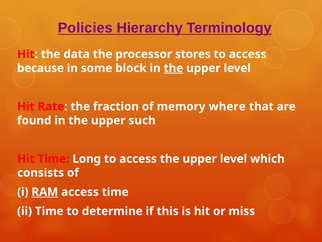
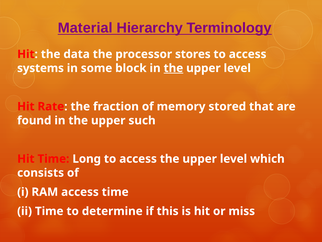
Policies: Policies -> Material
because: because -> systems
where: where -> stored
RAM underline: present -> none
